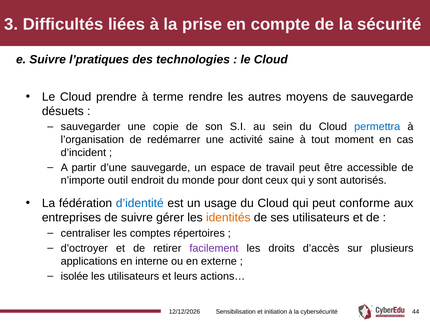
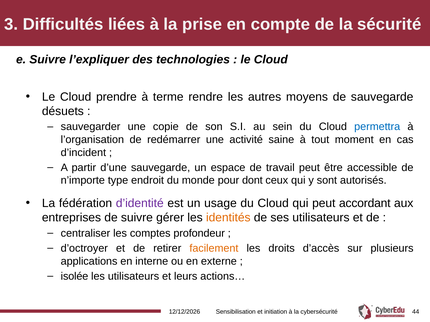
l’pratiques: l’pratiques -> l’expliquer
outil: outil -> type
d’identité colour: blue -> purple
conforme: conforme -> accordant
répertoires: répertoires -> profondeur
facilement colour: purple -> orange
